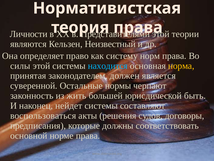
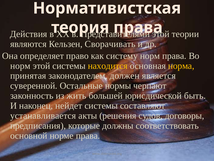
Личности: Личности -> Действия
Неизвестный: Неизвестный -> Сворачивать
силы at (20, 66): силы -> норм
находится colour: light blue -> yellow
воспользоваться: воспользоваться -> устанавливается
